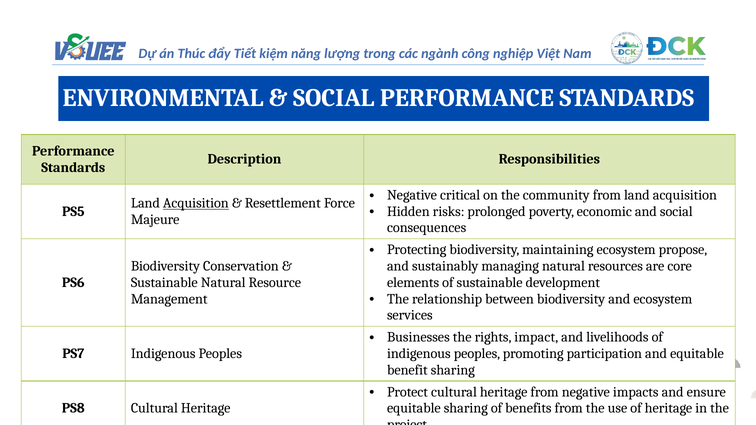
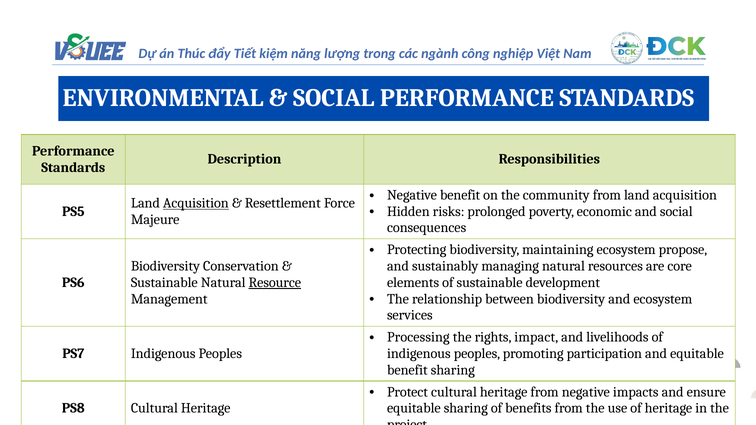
Negative critical: critical -> benefit
Resource underline: none -> present
Businesses: Businesses -> Processing
